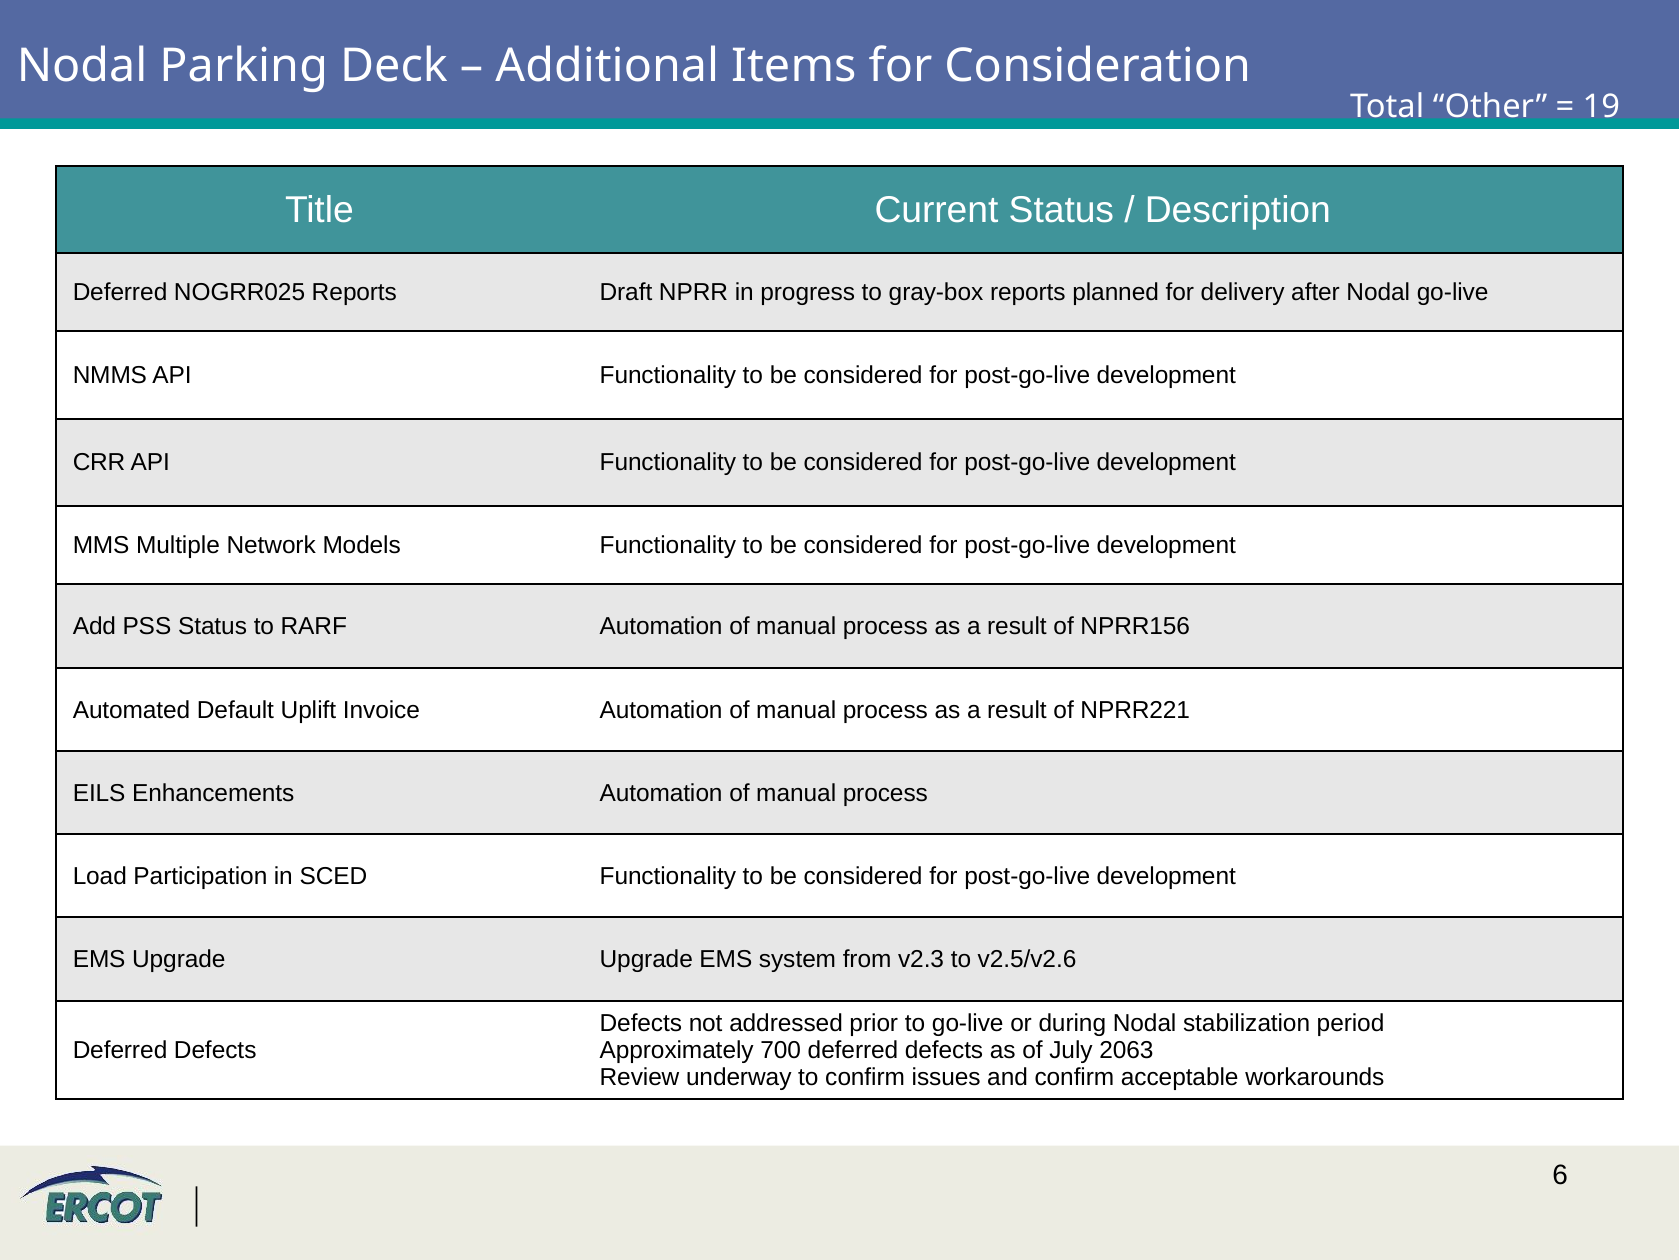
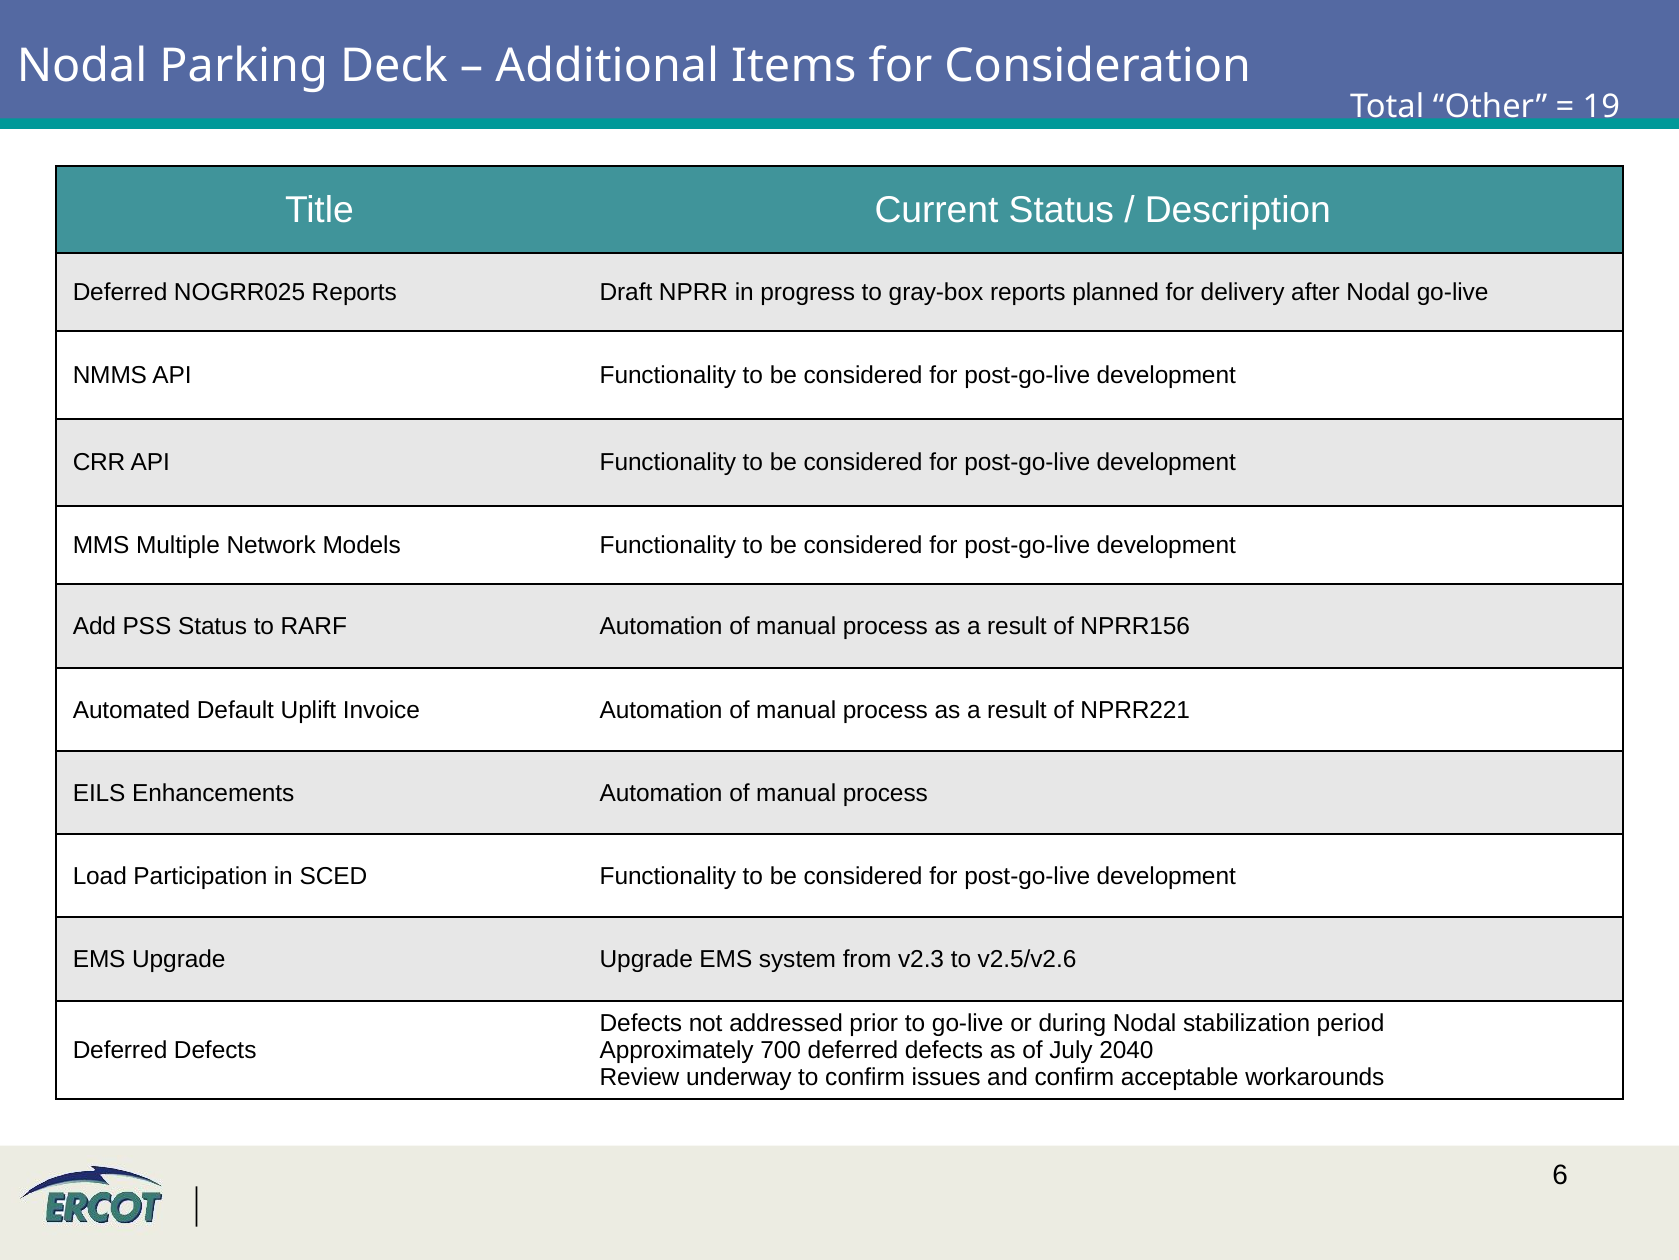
2063: 2063 -> 2040
